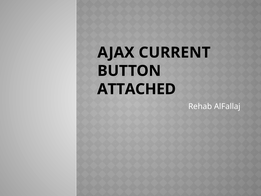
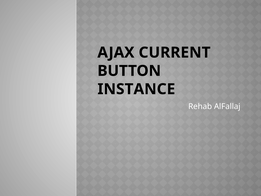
ATTACHED: ATTACHED -> INSTANCE
